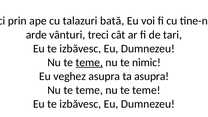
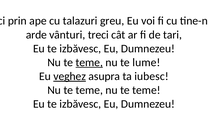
talazuri bată: bată -> greu
nimic: nimic -> lume
veghez underline: none -> present
ta asupra: asupra -> iubesc
